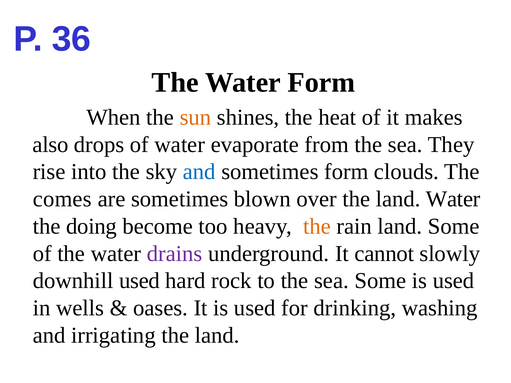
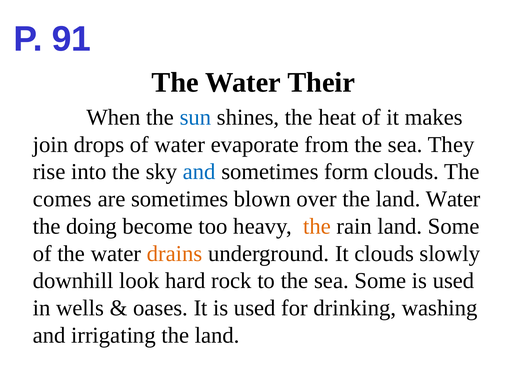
36: 36 -> 91
Water Form: Form -> Their
sun colour: orange -> blue
also: also -> join
drains colour: purple -> orange
It cannot: cannot -> clouds
downhill used: used -> look
